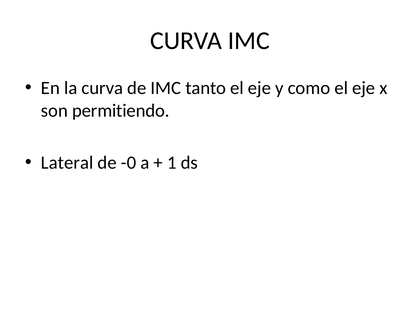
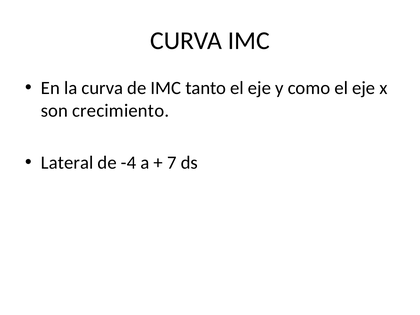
permitiendo: permitiendo -> crecimiento
-0: -0 -> -4
1: 1 -> 7
